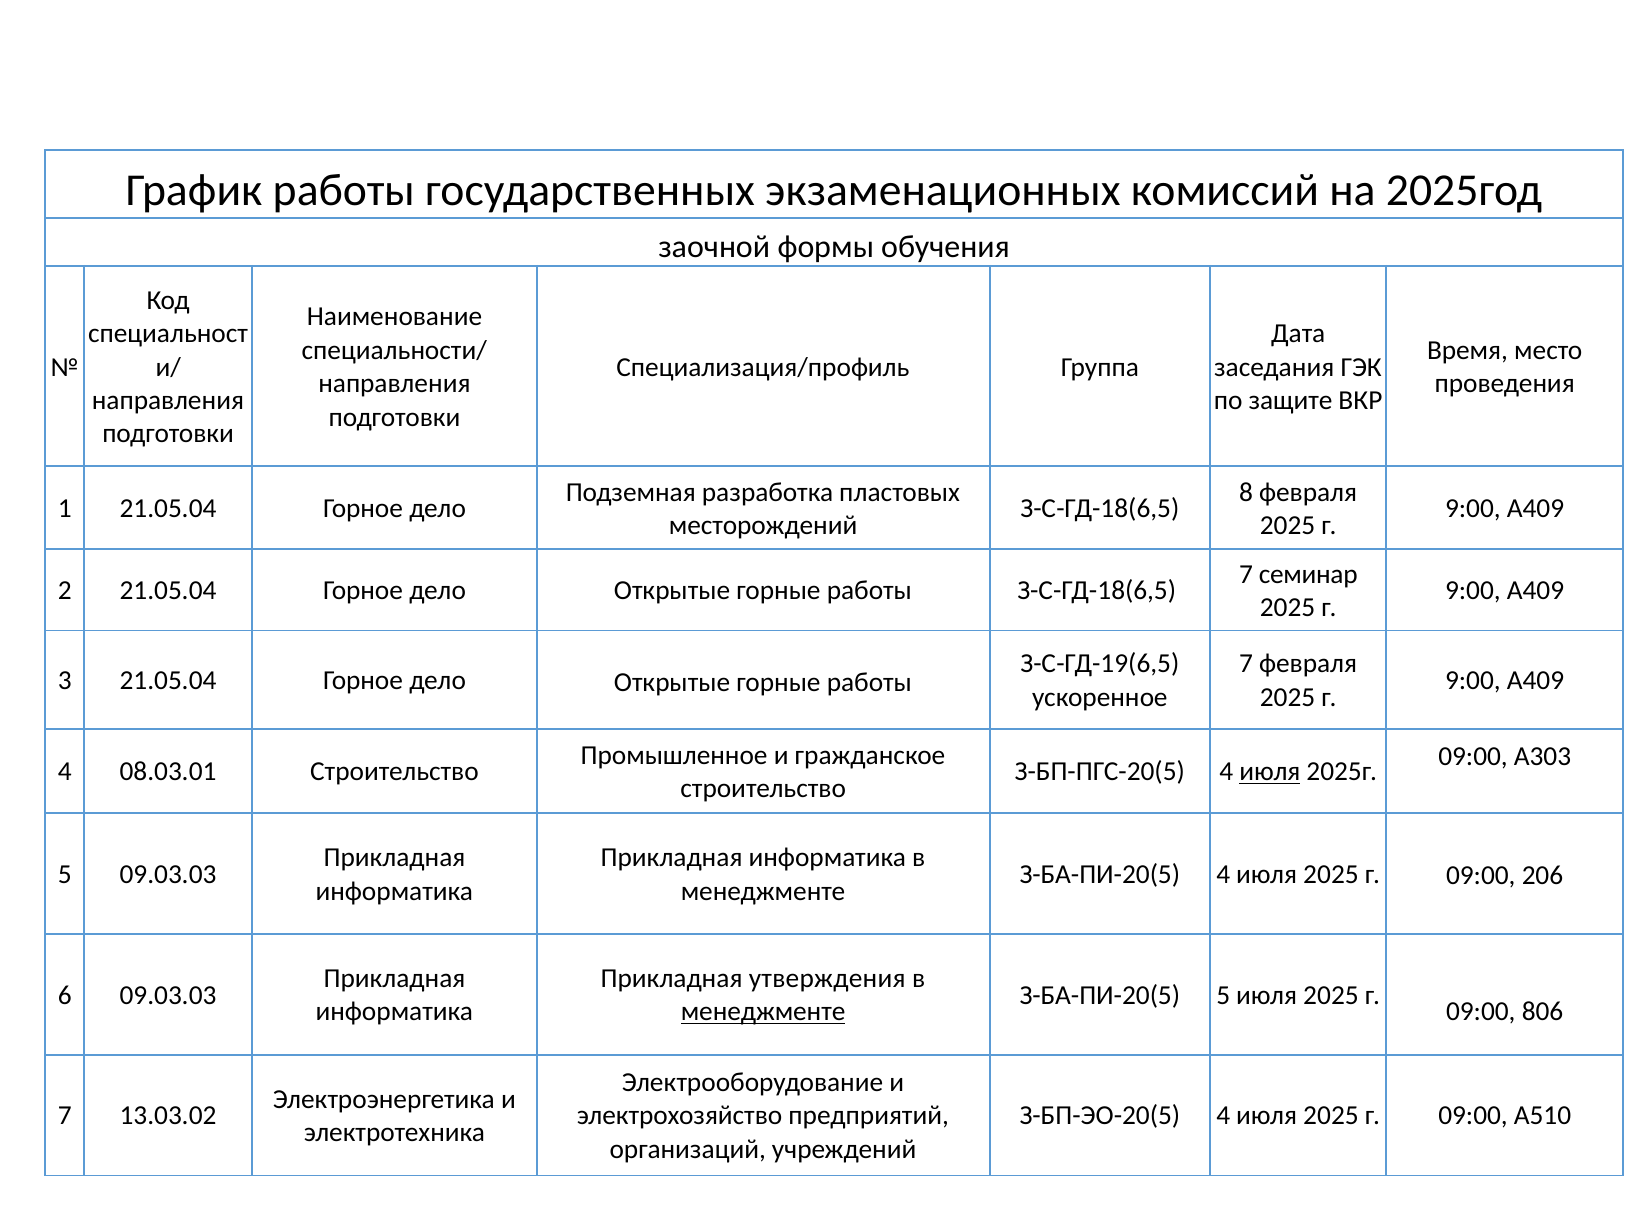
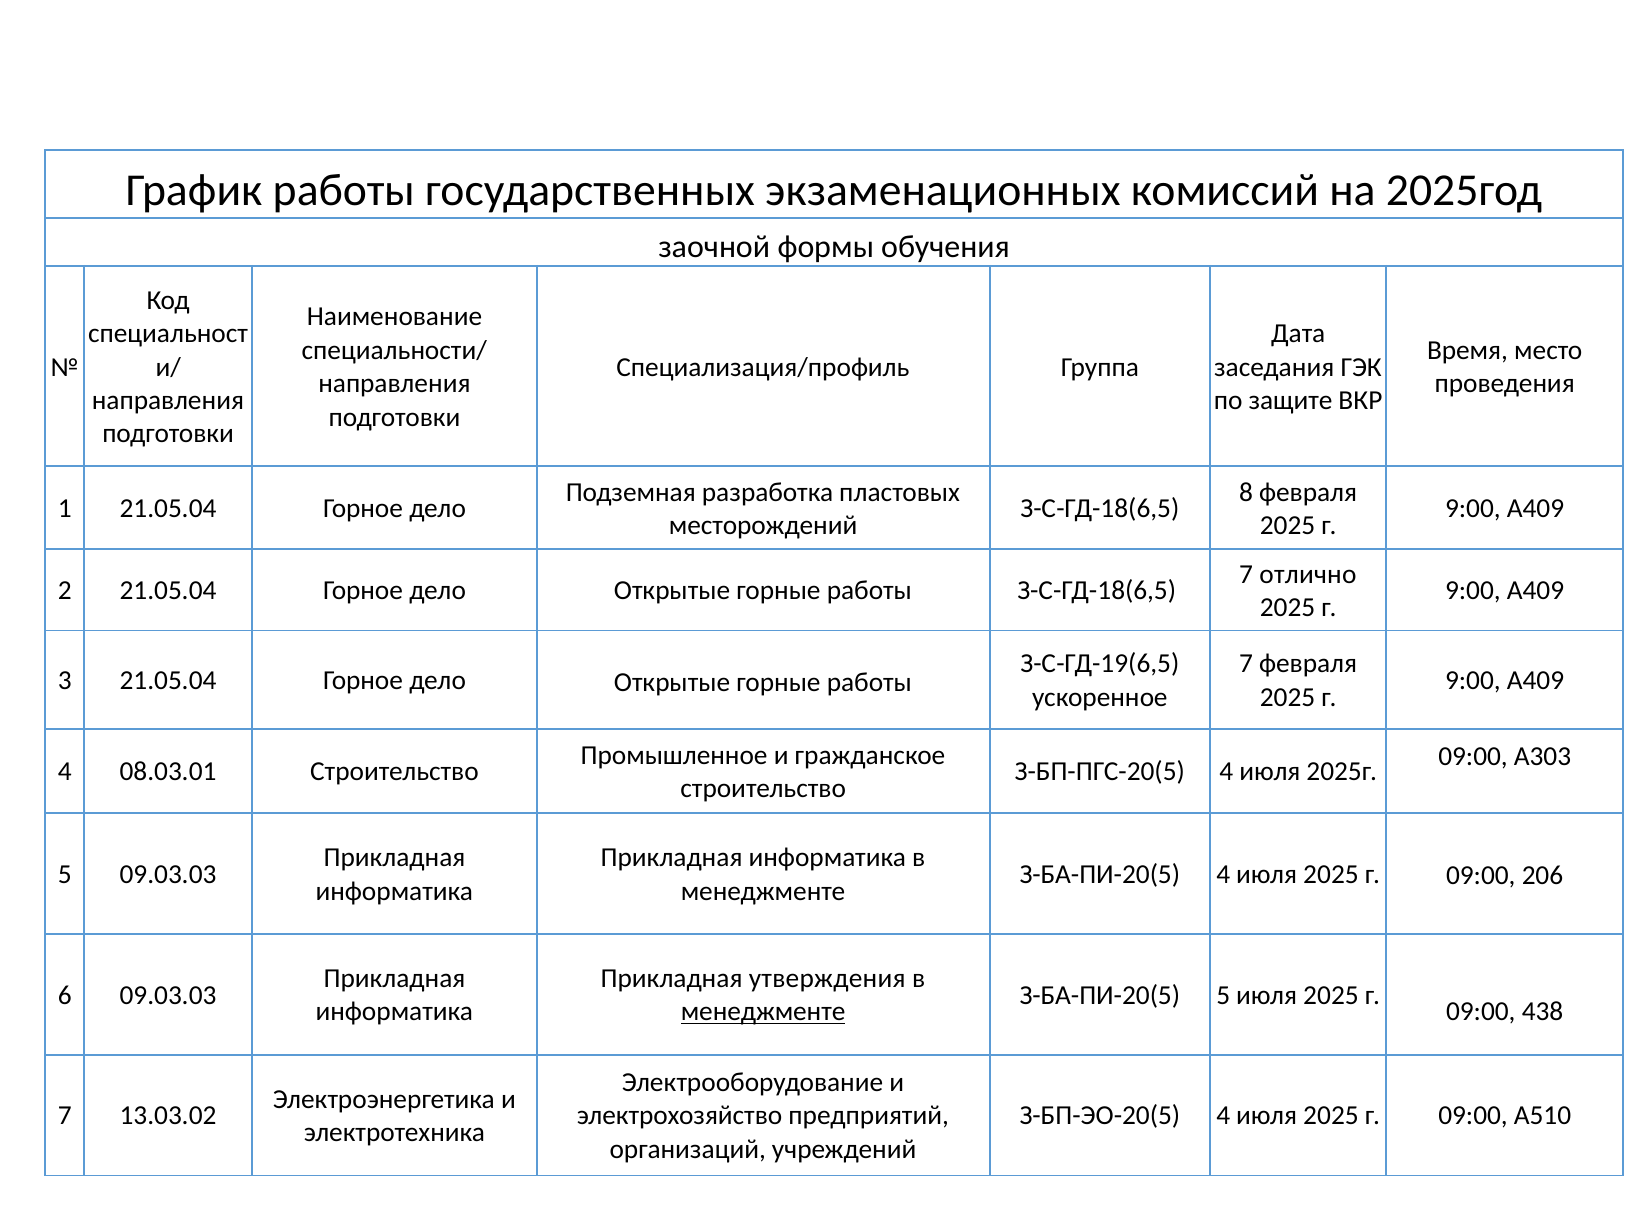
семинар: семинар -> отлично
июля at (1270, 772) underline: present -> none
806: 806 -> 438
